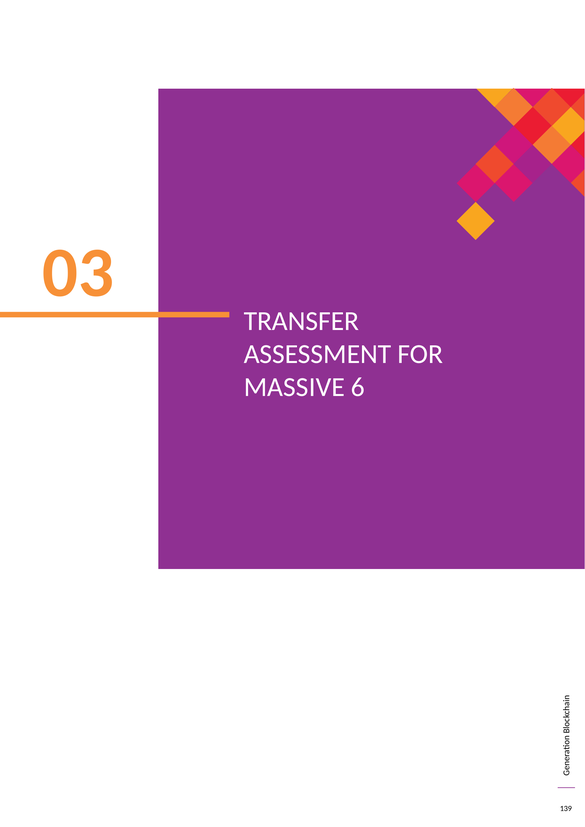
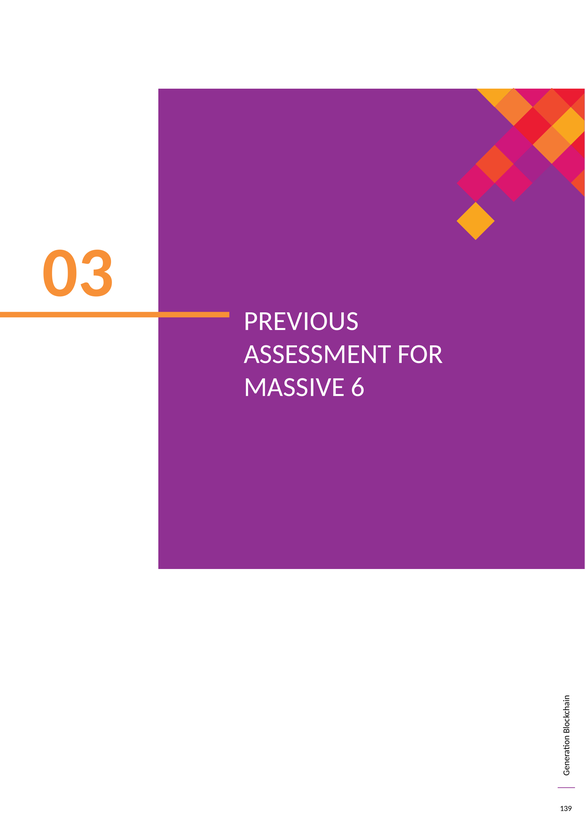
TRANSFER: TRANSFER -> PREVIOUS
